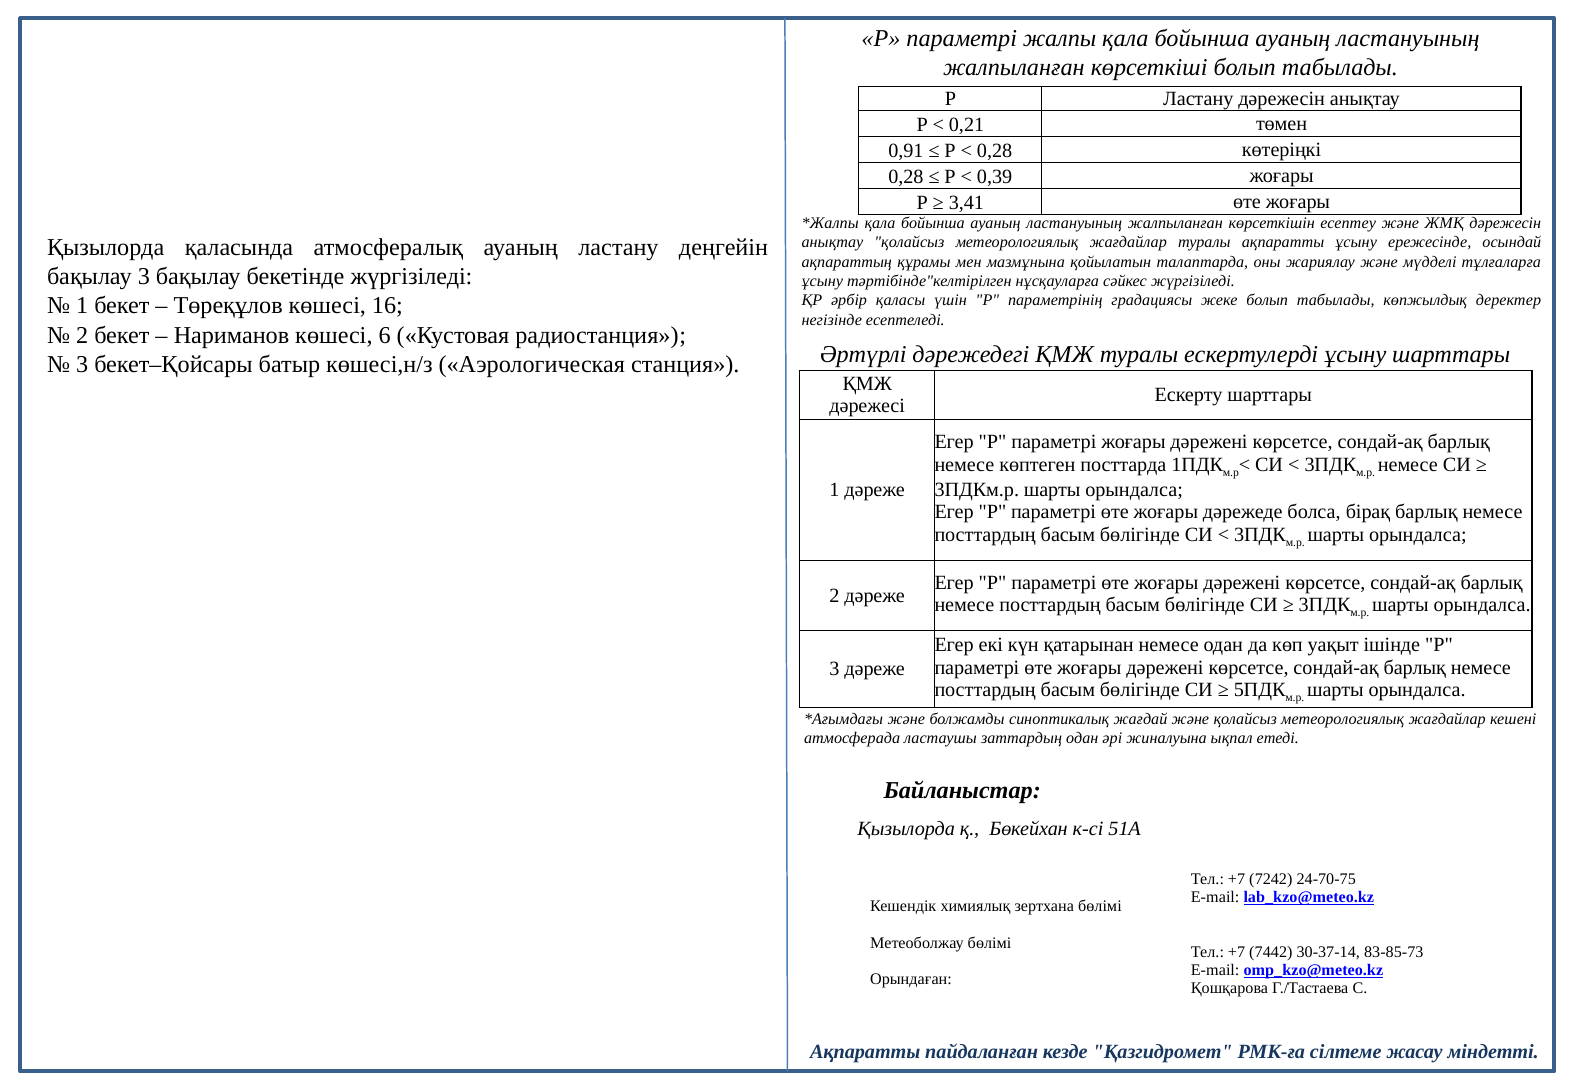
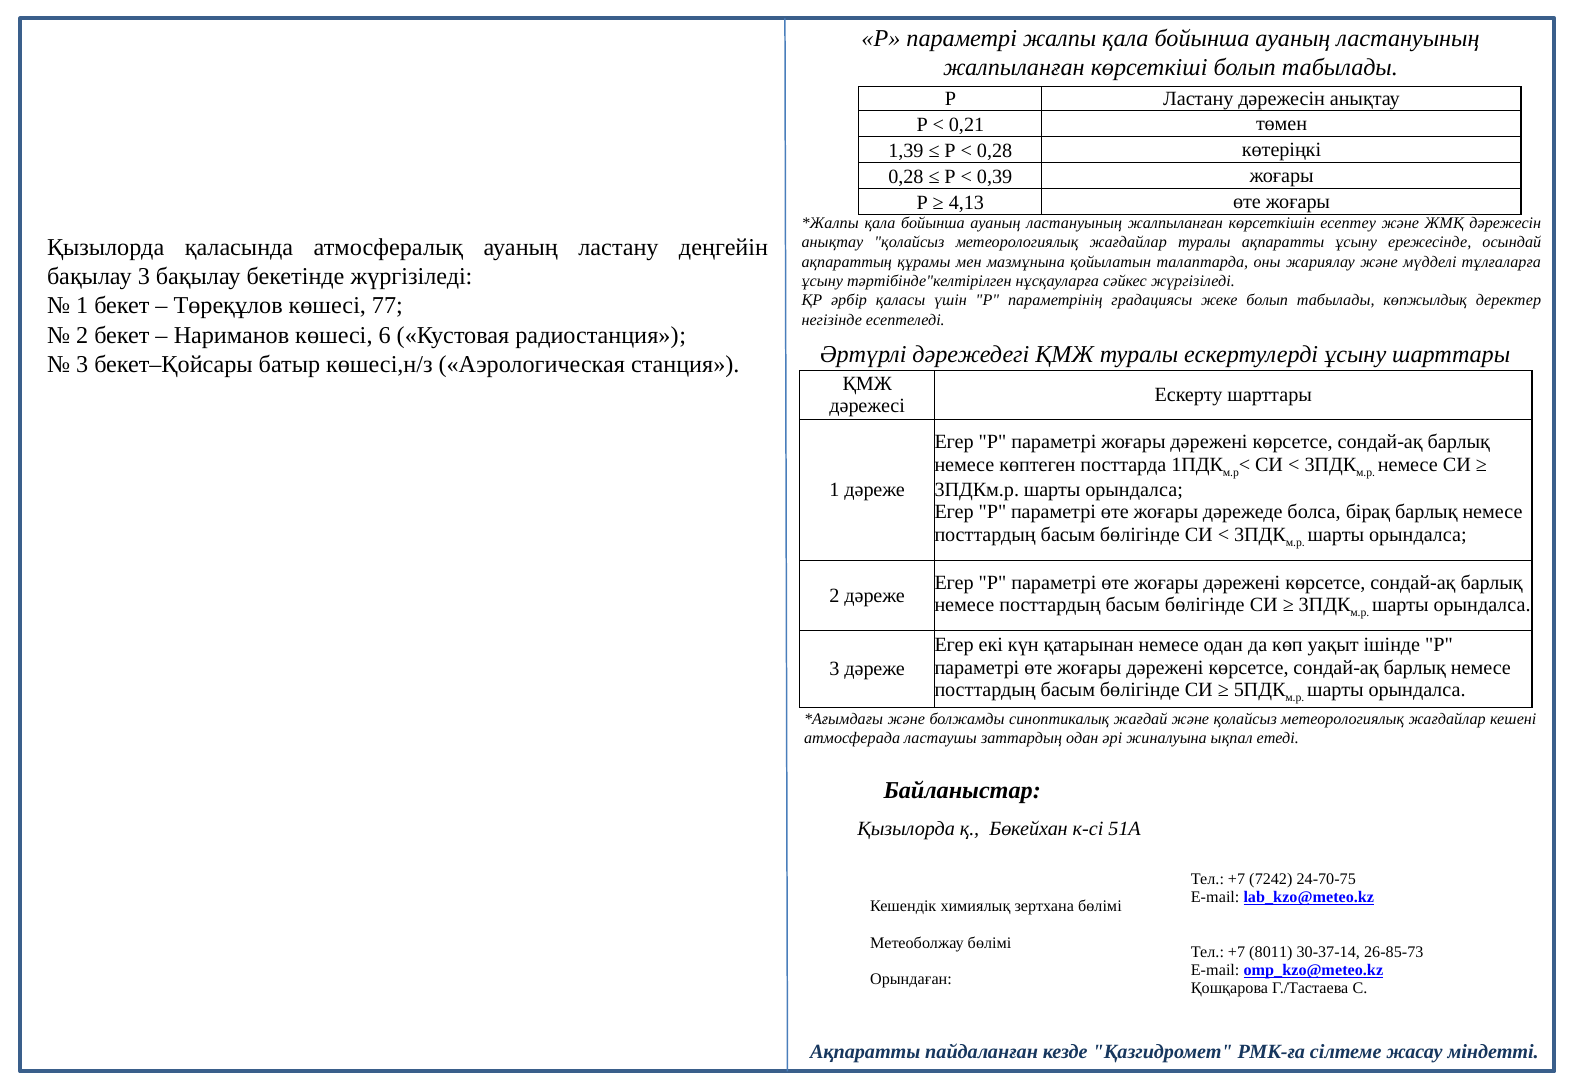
0,91: 0,91 -> 1,39
3,41: 3,41 -> 4,13
16: 16 -> 77
7442: 7442 -> 8011
83-85-73: 83-85-73 -> 26-85-73
